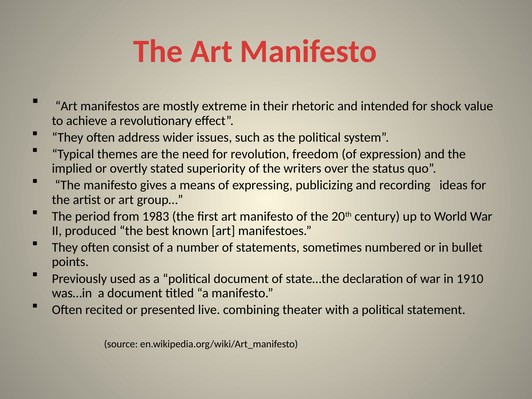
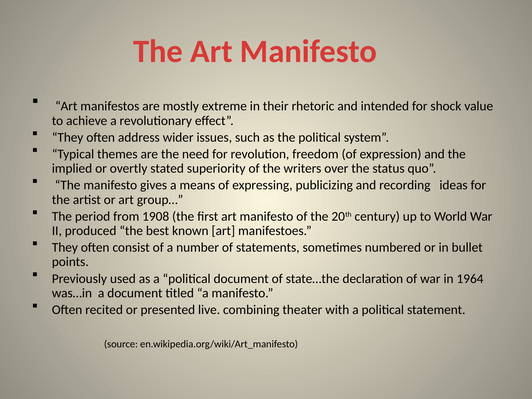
1983: 1983 -> 1908
1910: 1910 -> 1964
